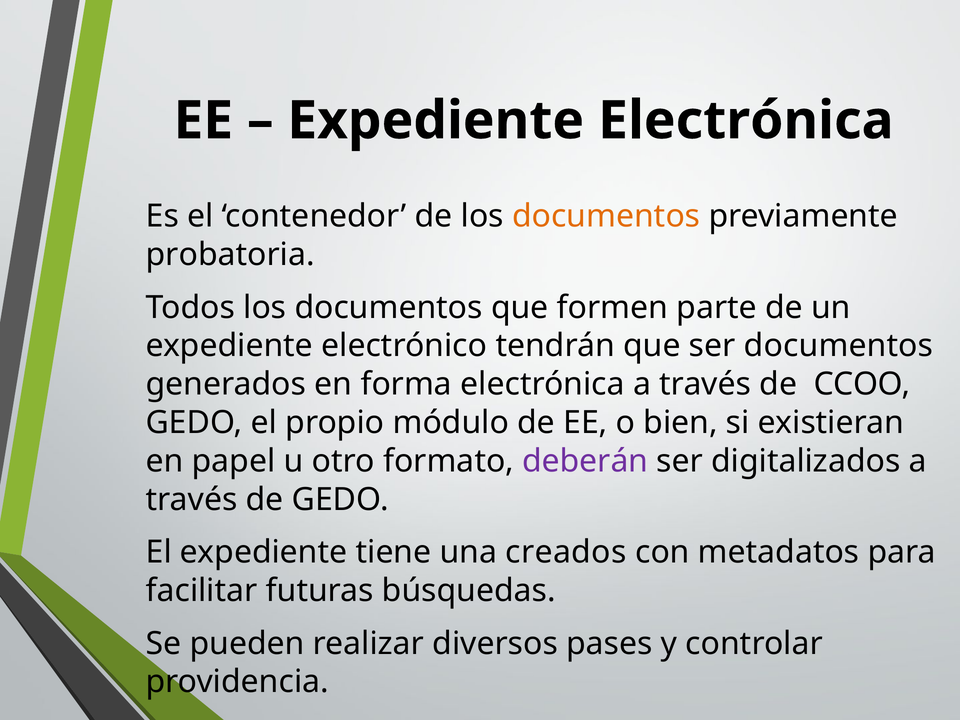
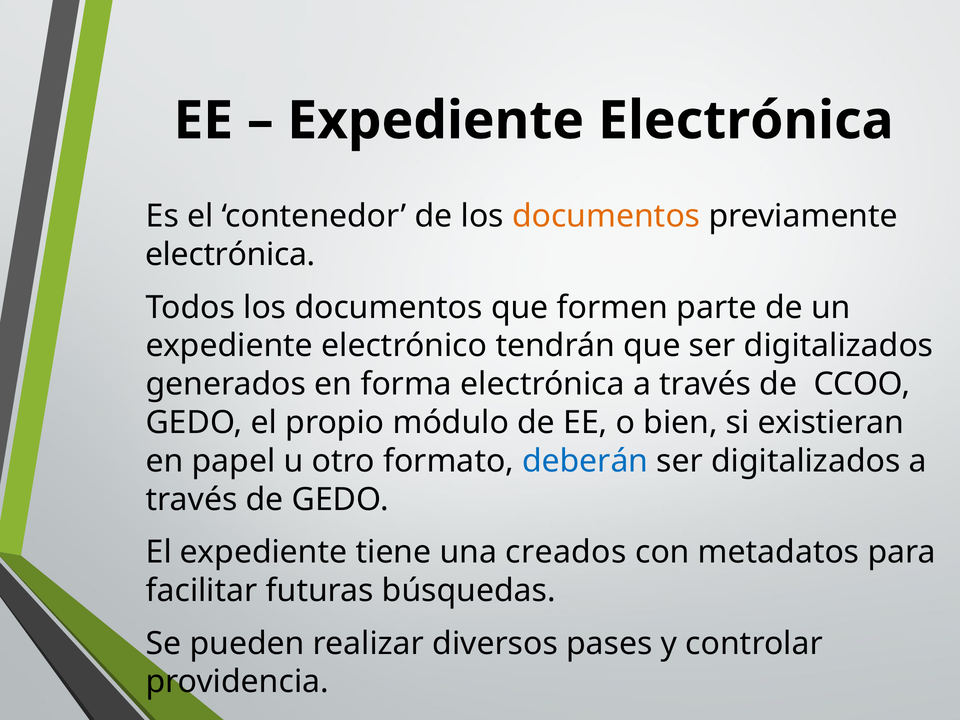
probatoria at (230, 255): probatoria -> electrónica
que ser documentos: documentos -> digitalizados
deberán colour: purple -> blue
